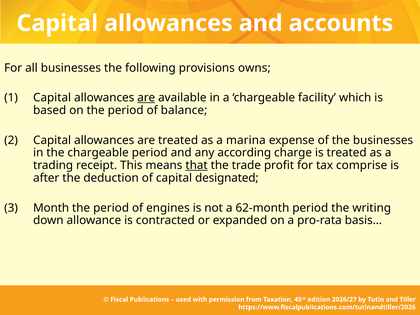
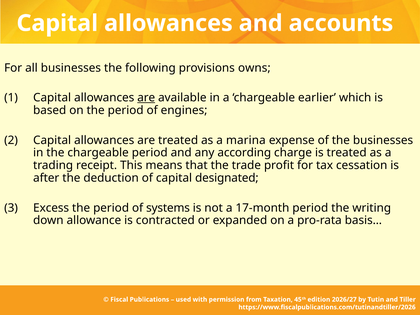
facility: facility -> earlier
balance: balance -> engines
that underline: present -> none
comprise: comprise -> cessation
Month: Month -> Excess
engines: engines -> systems
62-month: 62-month -> 17-month
